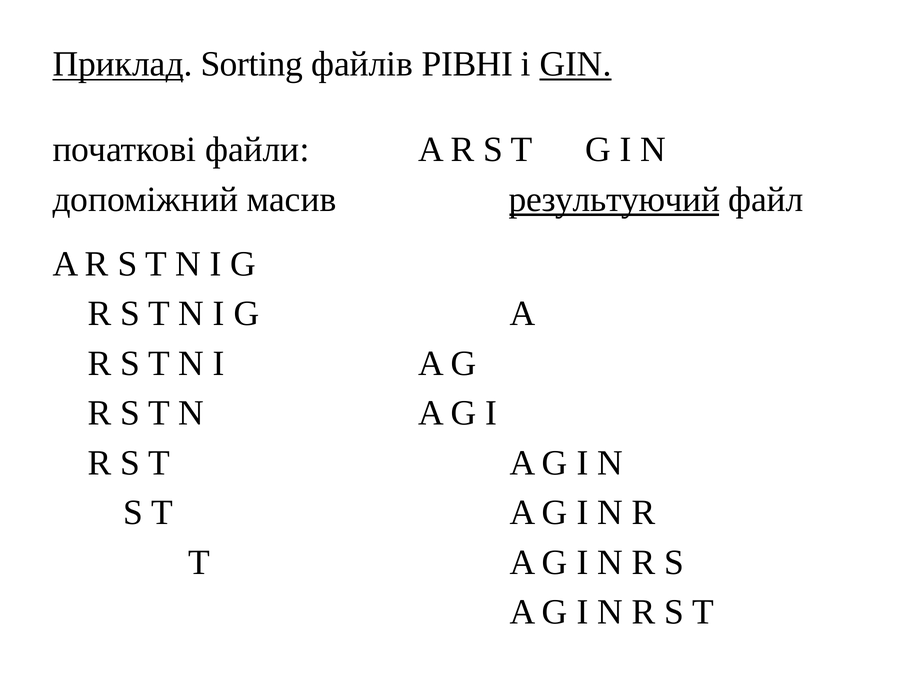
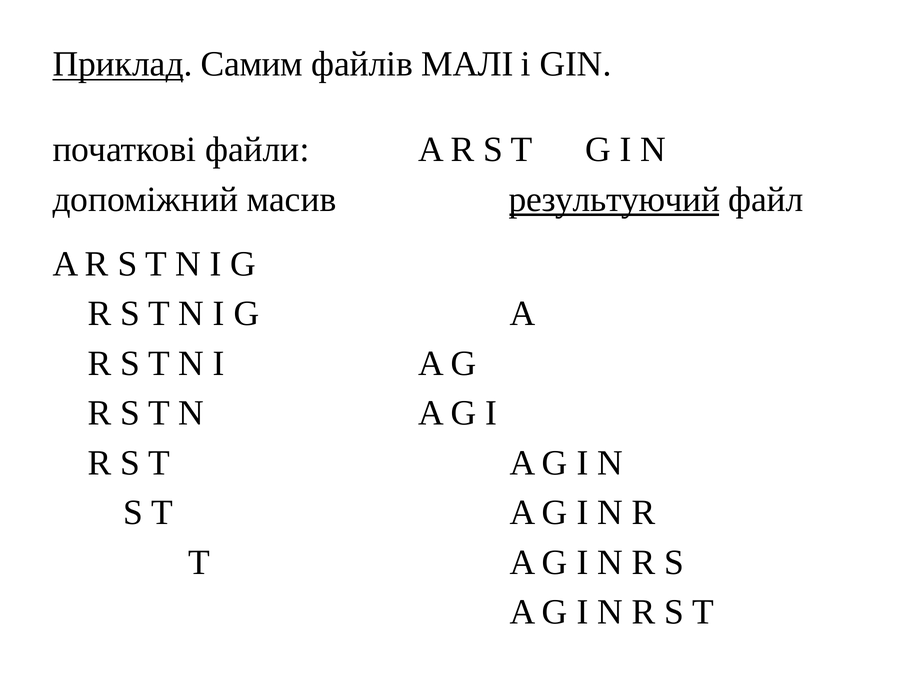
Sorting: Sorting -> Самим
РІВНІ: РІВНІ -> МАЛІ
GIN underline: present -> none
